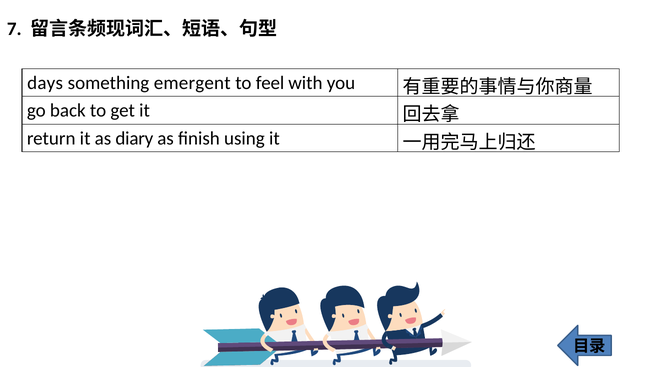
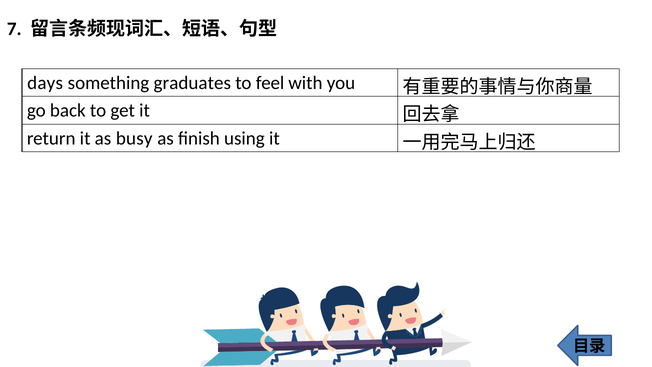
emergent: emergent -> graduates
diary: diary -> busy
